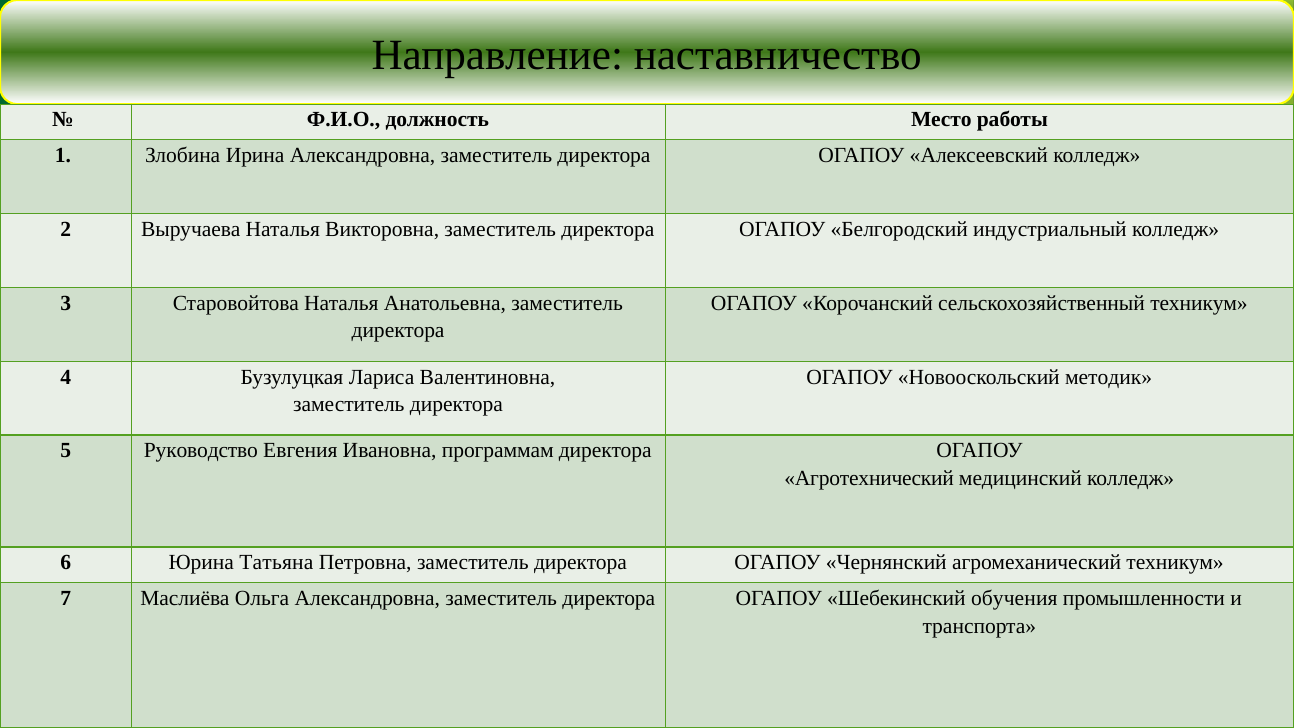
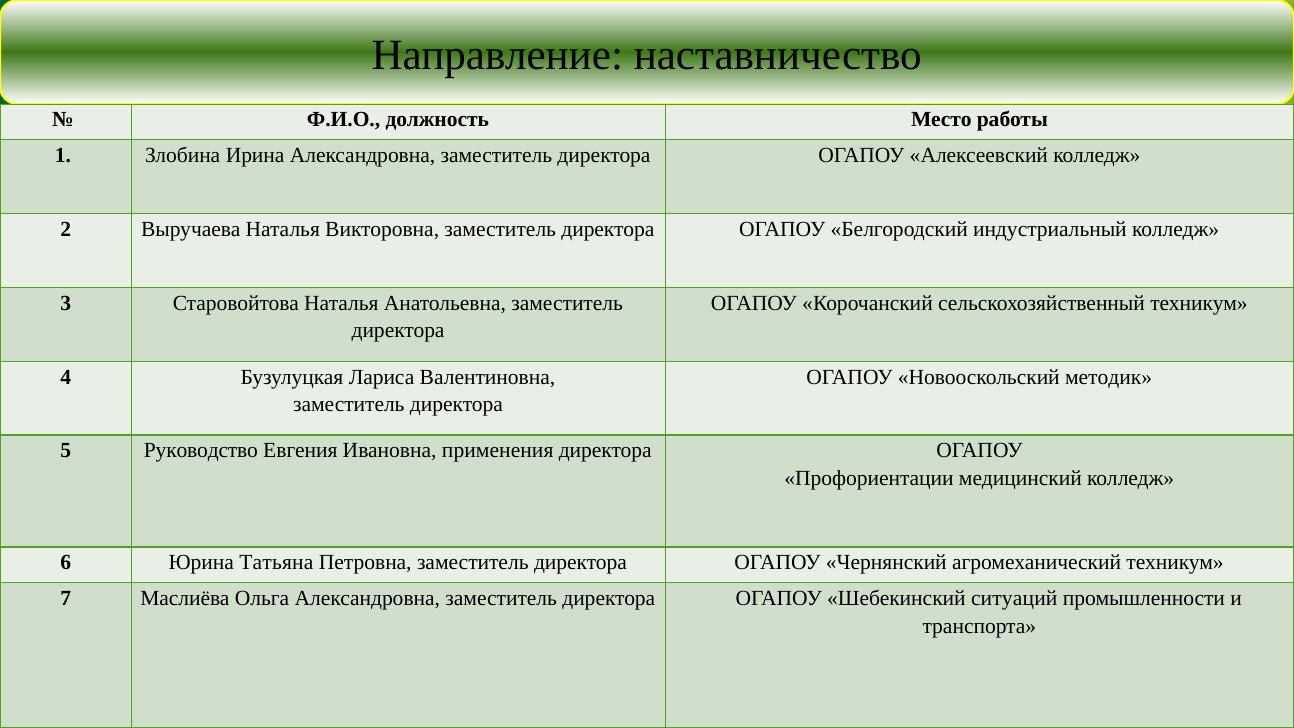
программам: программам -> применения
Агротехнический: Агротехнический -> Профориентации
обучения: обучения -> ситуаций
